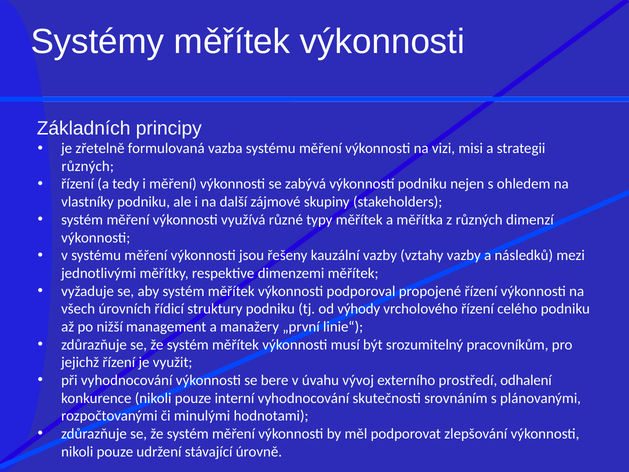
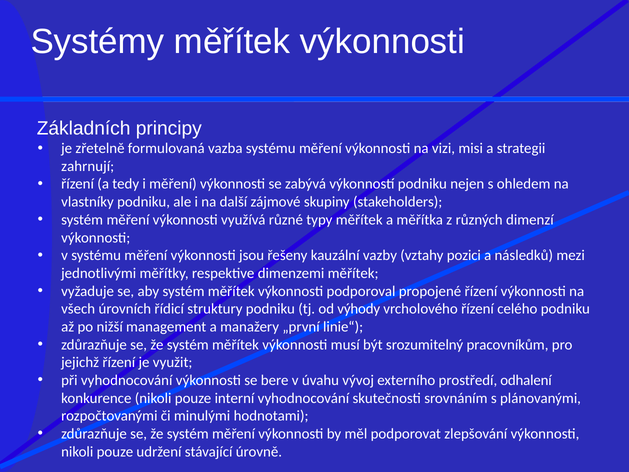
různých at (88, 166): různých -> zahrnují
vztahy vazby: vazby -> pozici
